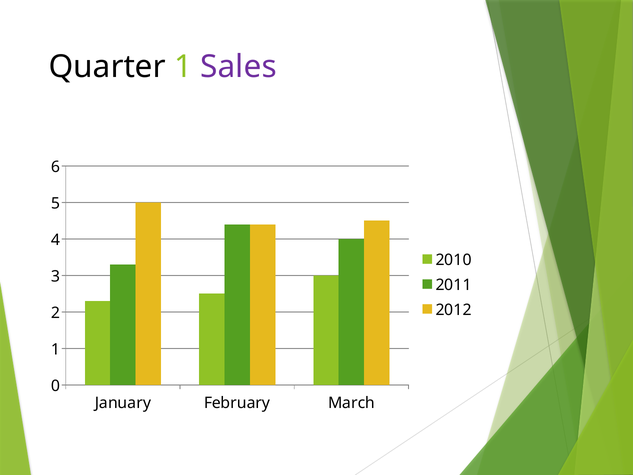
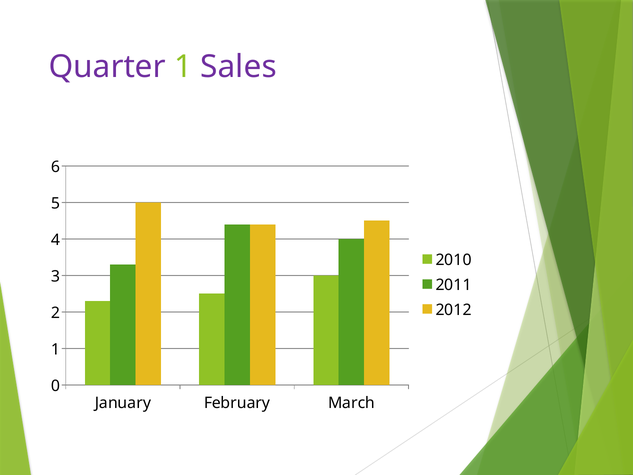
Quarter colour: black -> purple
